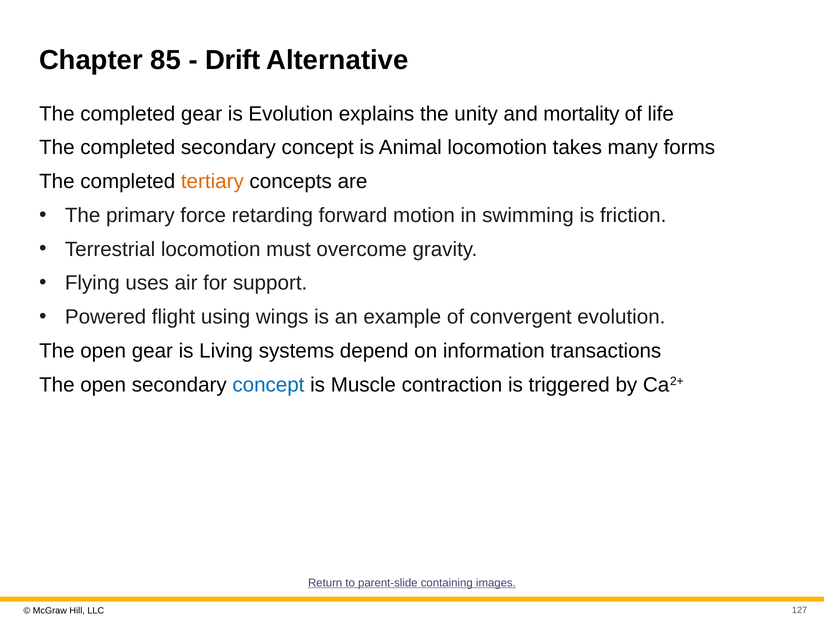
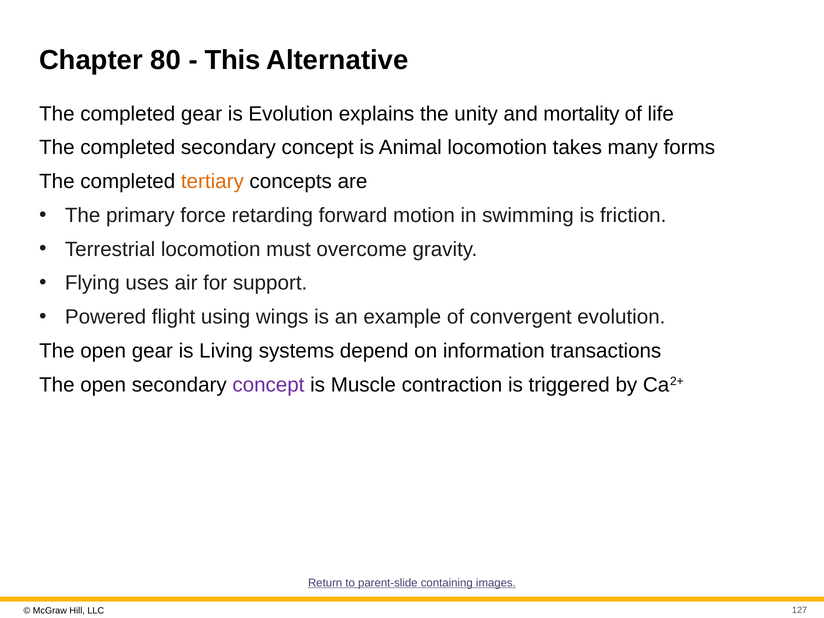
85: 85 -> 80
Drift: Drift -> This
concept at (268, 385) colour: blue -> purple
